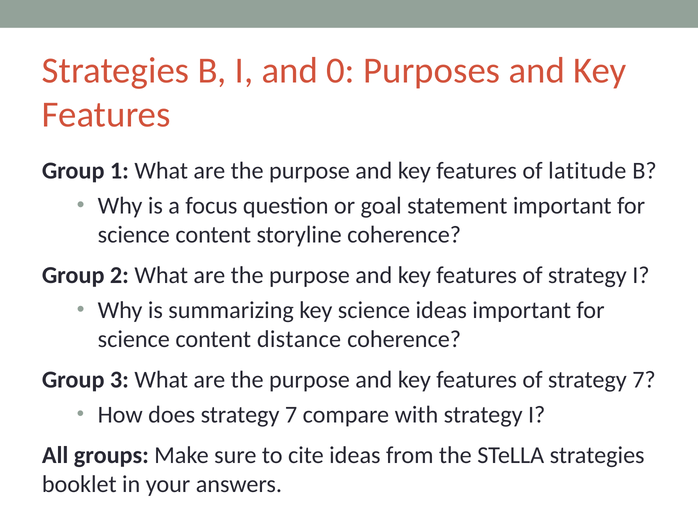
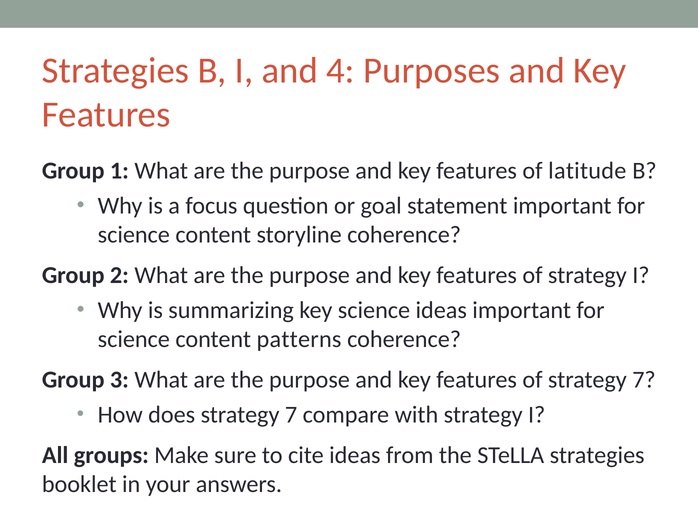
0: 0 -> 4
distance: distance -> patterns
